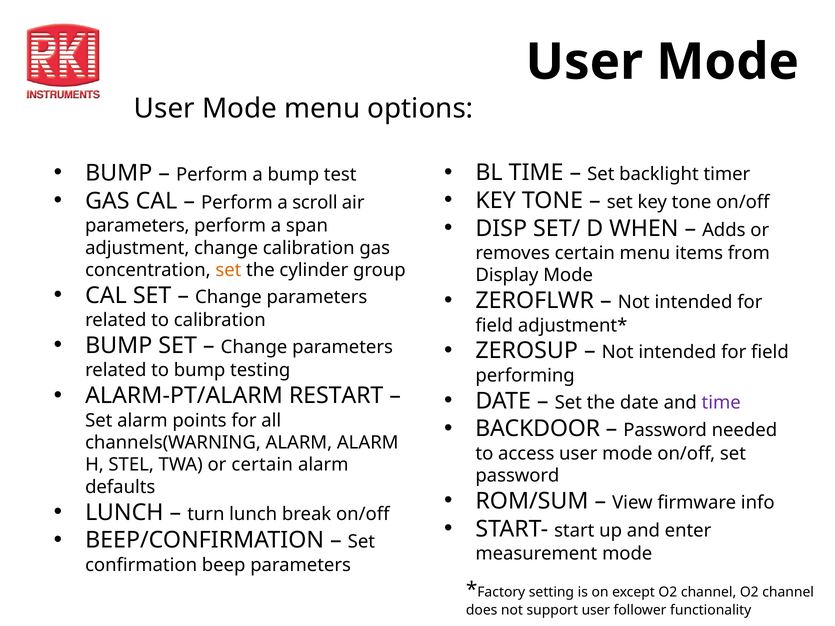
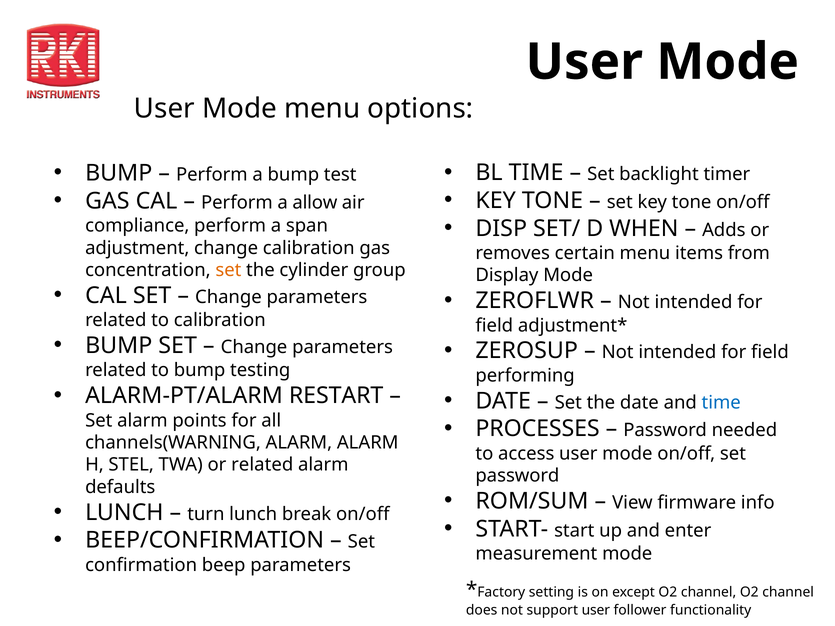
scroll: scroll -> allow
parameters at (137, 226): parameters -> compliance
time at (721, 403) colour: purple -> blue
BACKDOOR: BACKDOOR -> PROCESSES
or certain: certain -> related
